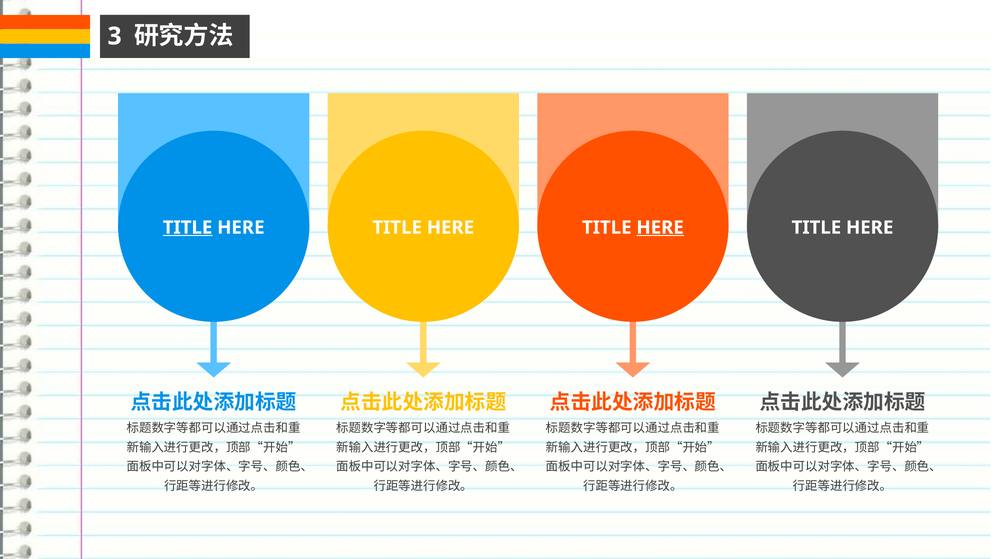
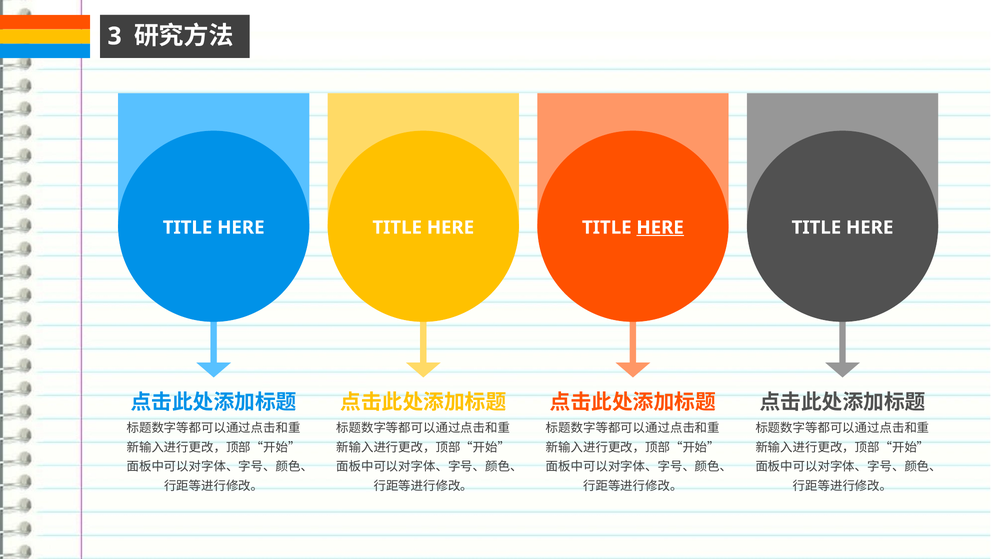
TITLE at (188, 228) underline: present -> none
